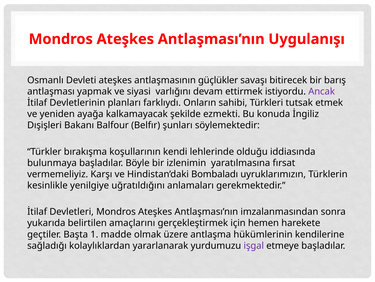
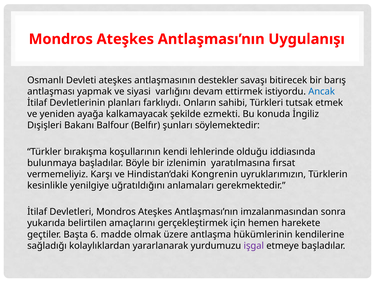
güçlükler: güçlükler -> destekler
Ancak colour: purple -> blue
Bombaladı: Bombaladı -> Kongrenin
1: 1 -> 6
